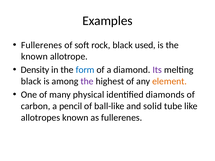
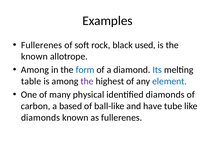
Density at (35, 70): Density -> Among
Its colour: purple -> blue
black at (31, 81): black -> table
element colour: orange -> blue
pencil: pencil -> based
solid: solid -> have
allotropes at (41, 118): allotropes -> diamonds
